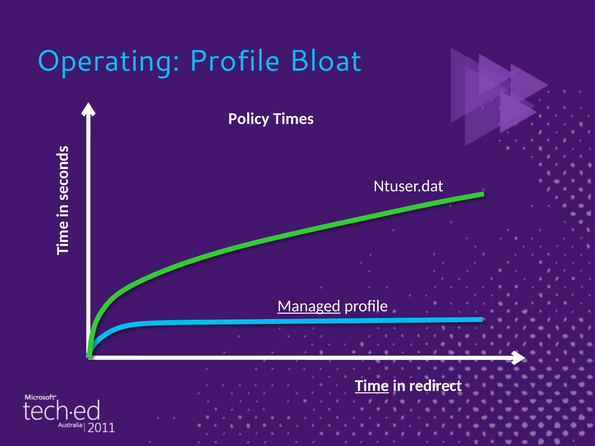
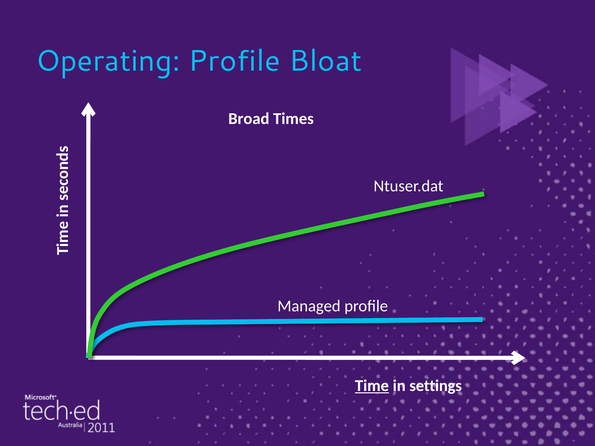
Policy: Policy -> Broad
Managed underline: present -> none
redirect: redirect -> settings
